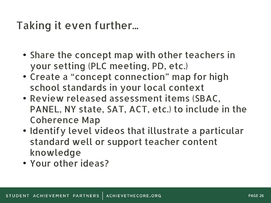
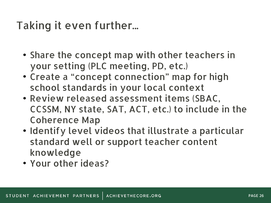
PANEL: PANEL -> CCSSM
